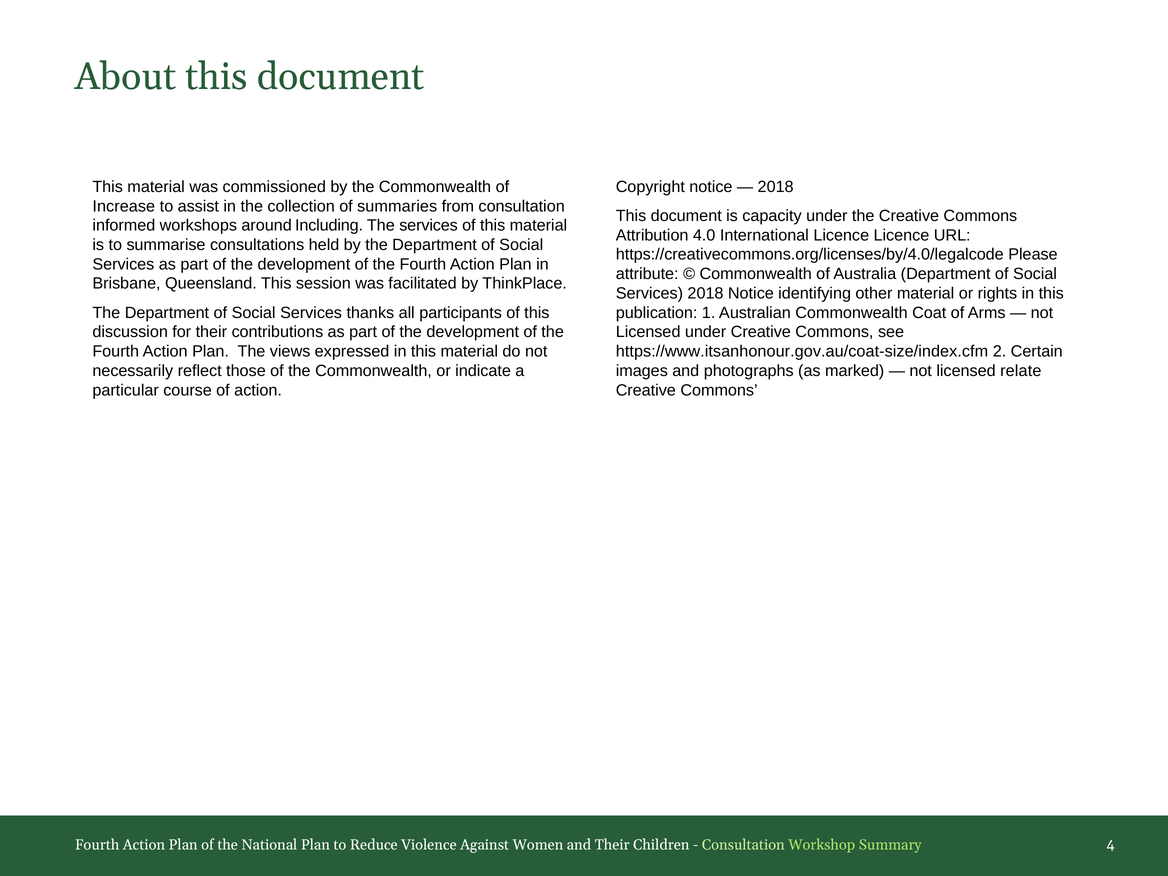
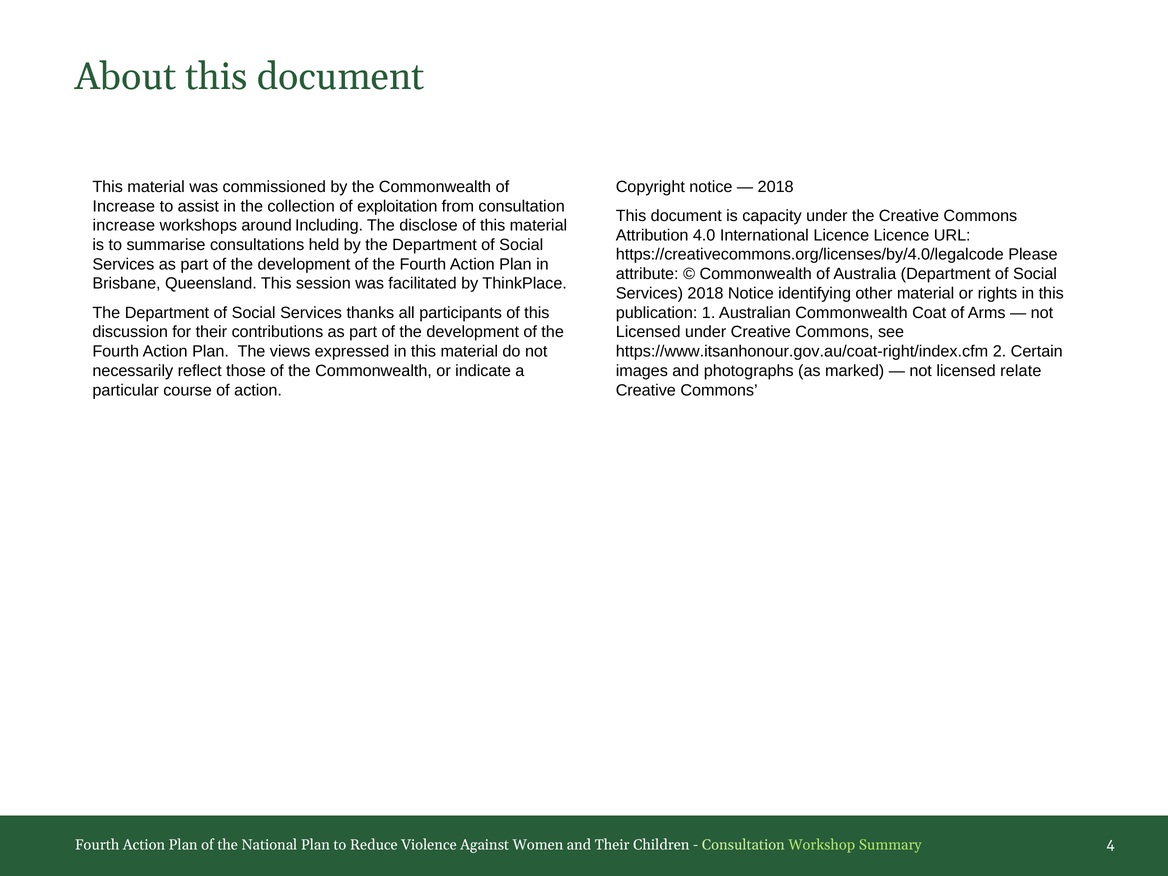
summaries: summaries -> exploitation
informed at (124, 226): informed -> increase
The services: services -> disclose
https://www.itsanhonour.gov.au/coat-size/index.cfm: https://www.itsanhonour.gov.au/coat-size/index.cfm -> https://www.itsanhonour.gov.au/coat-right/index.cfm
